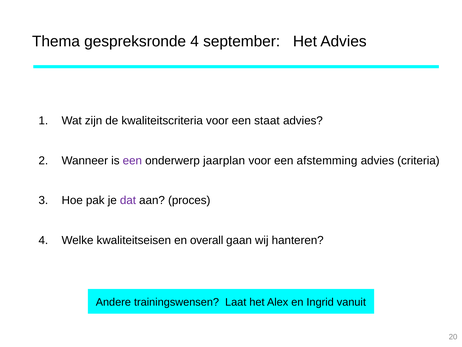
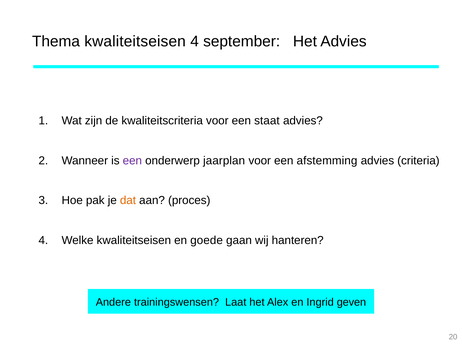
Thema gespreksronde: gespreksronde -> kwaliteitseisen
dat colour: purple -> orange
overall: overall -> goede
vanuit: vanuit -> geven
